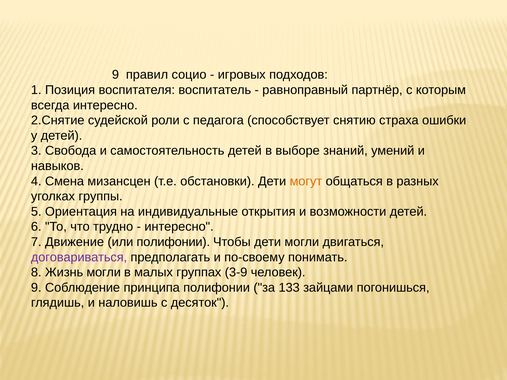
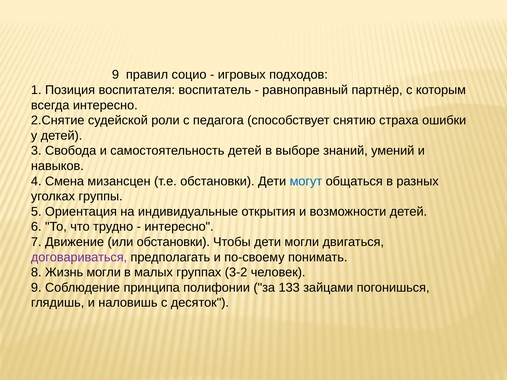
могут colour: orange -> blue
или полифонии: полифонии -> обстановки
3-9: 3-9 -> 3-2
